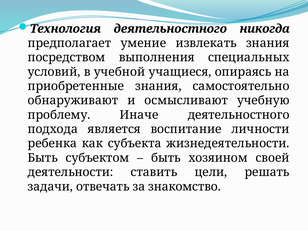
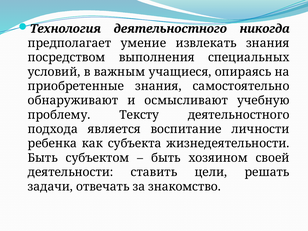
учебной: учебной -> важным
Иначе: Иначе -> Тексту
